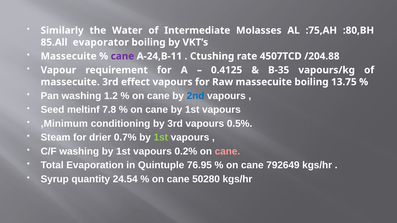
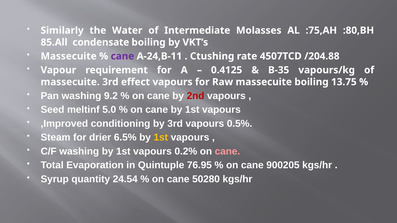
evaporator: evaporator -> condensate
1.2: 1.2 -> 9.2
2nd colour: blue -> red
7.8: 7.8 -> 5.0
,Minimum: ,Minimum -> ,Improved
0.7%: 0.7% -> 6.5%
1st at (161, 138) colour: light green -> yellow
792649: 792649 -> 900205
